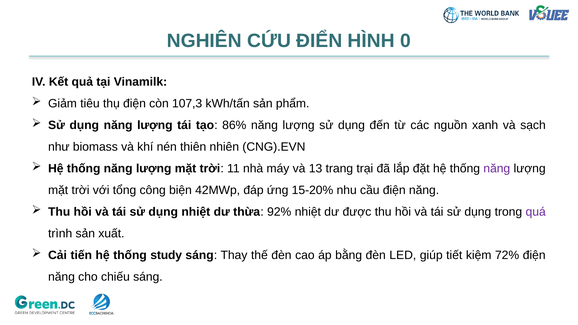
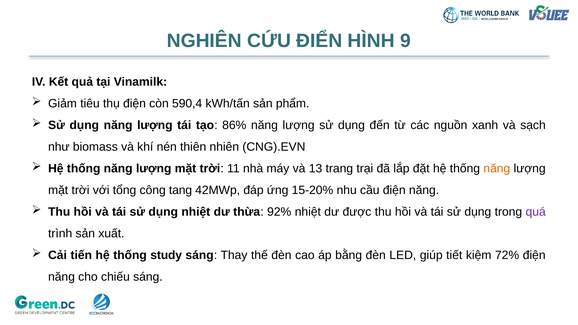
0: 0 -> 9
107,3: 107,3 -> 590,4
năng at (497, 169) colour: purple -> orange
biện: biện -> tang
